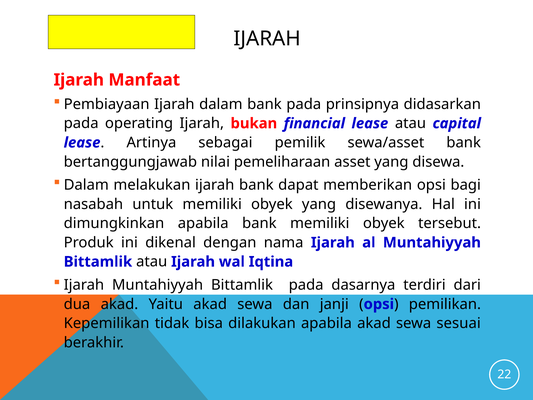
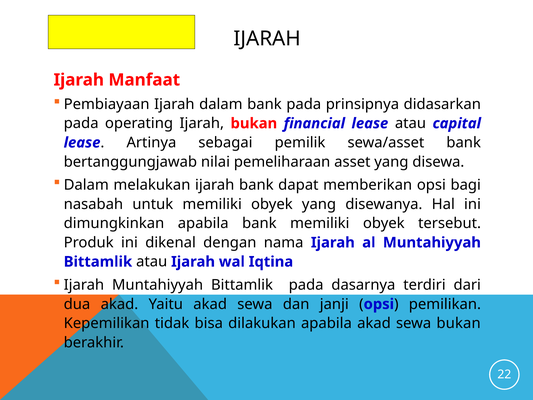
sewa sesuai: sesuai -> bukan
